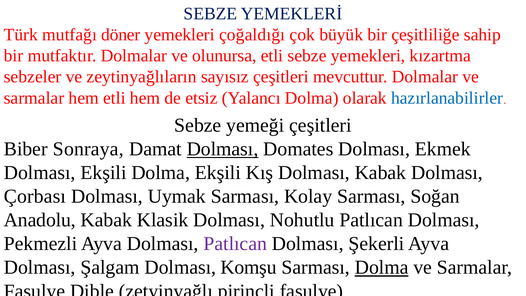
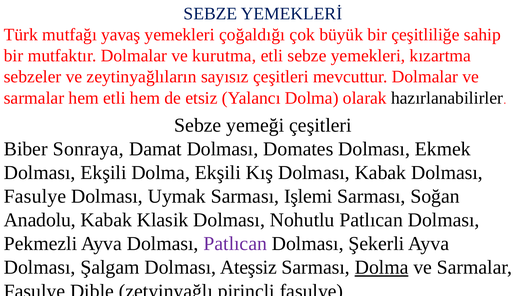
döner: döner -> yavaş
olunursa: olunursa -> kurutma
hazırlanabilirler colour: blue -> black
Dolması at (223, 149) underline: present -> none
Çorbası at (35, 196): Çorbası -> Fasulye
Kolay: Kolay -> Işlemi
Komşu: Komşu -> Ateşsiz
